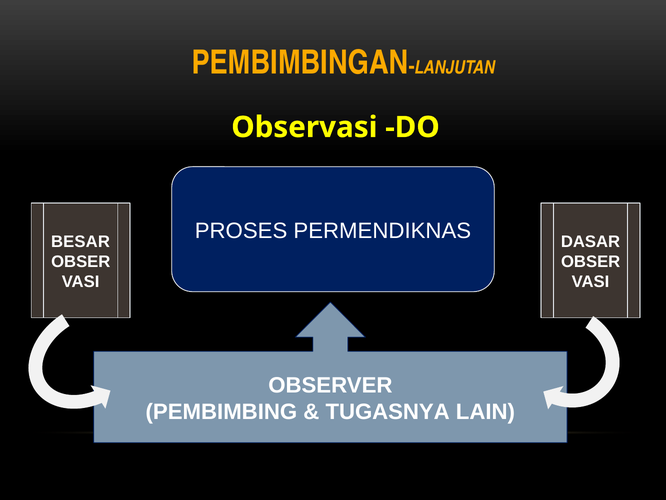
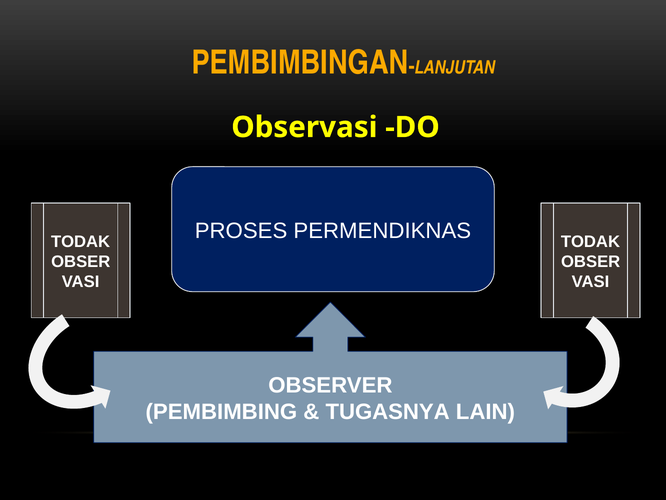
BESAR at (80, 241): BESAR -> TODAK
DASAR at (590, 241): DASAR -> TODAK
